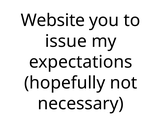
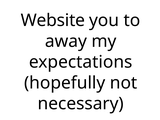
issue: issue -> away
